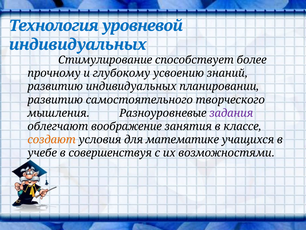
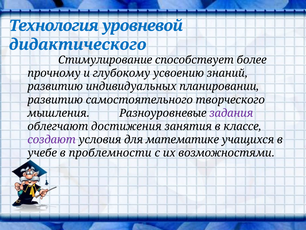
индивидуальных at (78, 44): индивидуальных -> дидактического
воображение: воображение -> достижения
создают colour: orange -> purple
совершенствуя: совершенствуя -> проблемности
